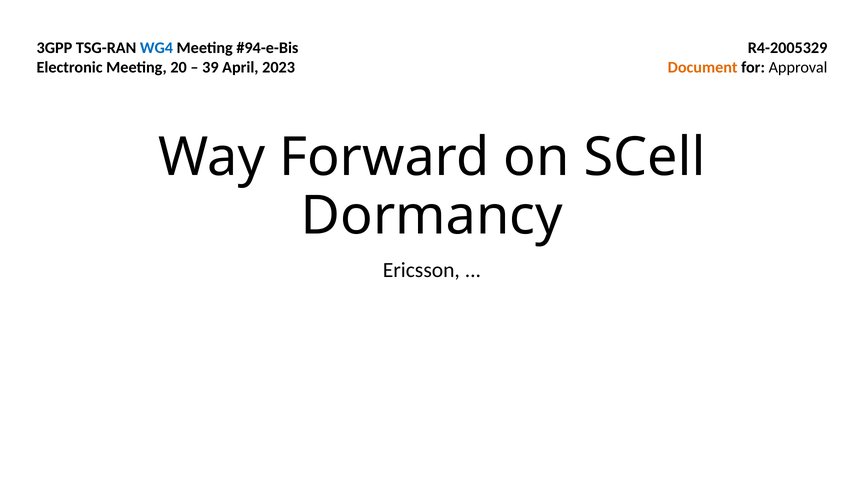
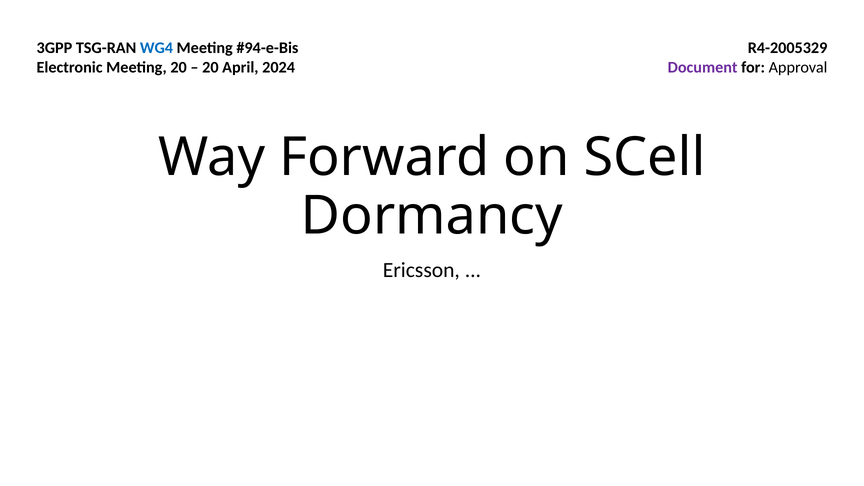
39 at (210, 67): 39 -> 20
2023: 2023 -> 2024
Document colour: orange -> purple
